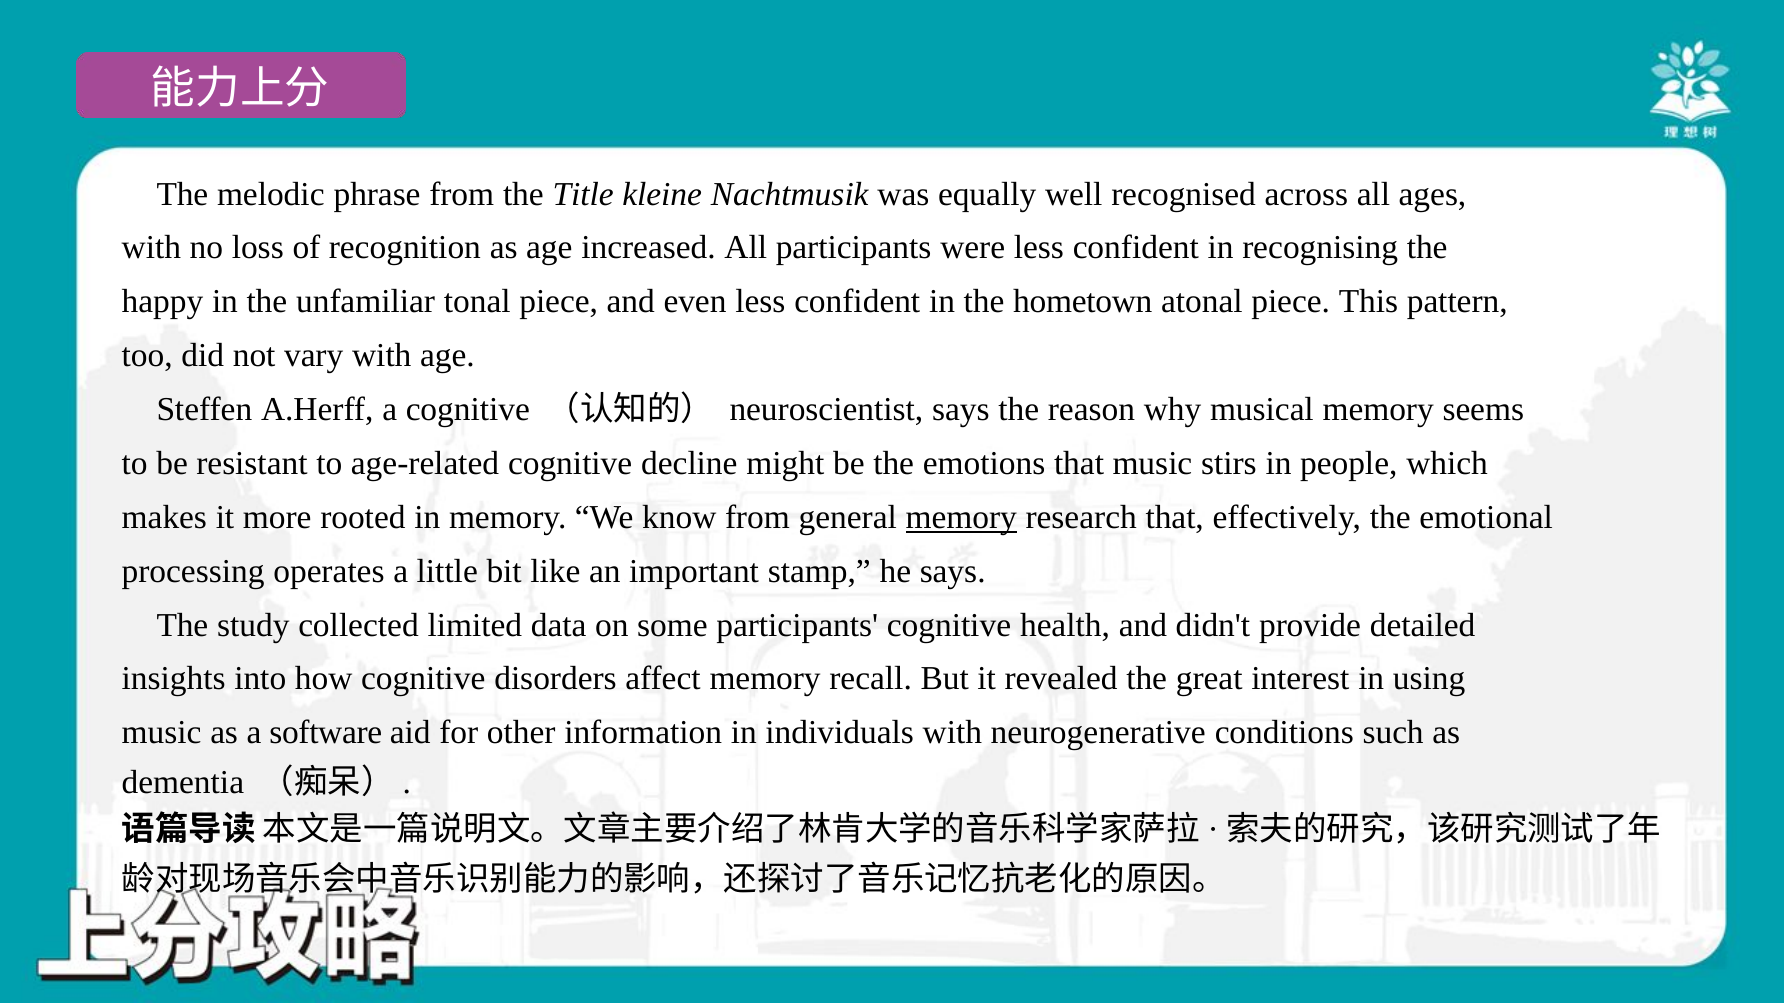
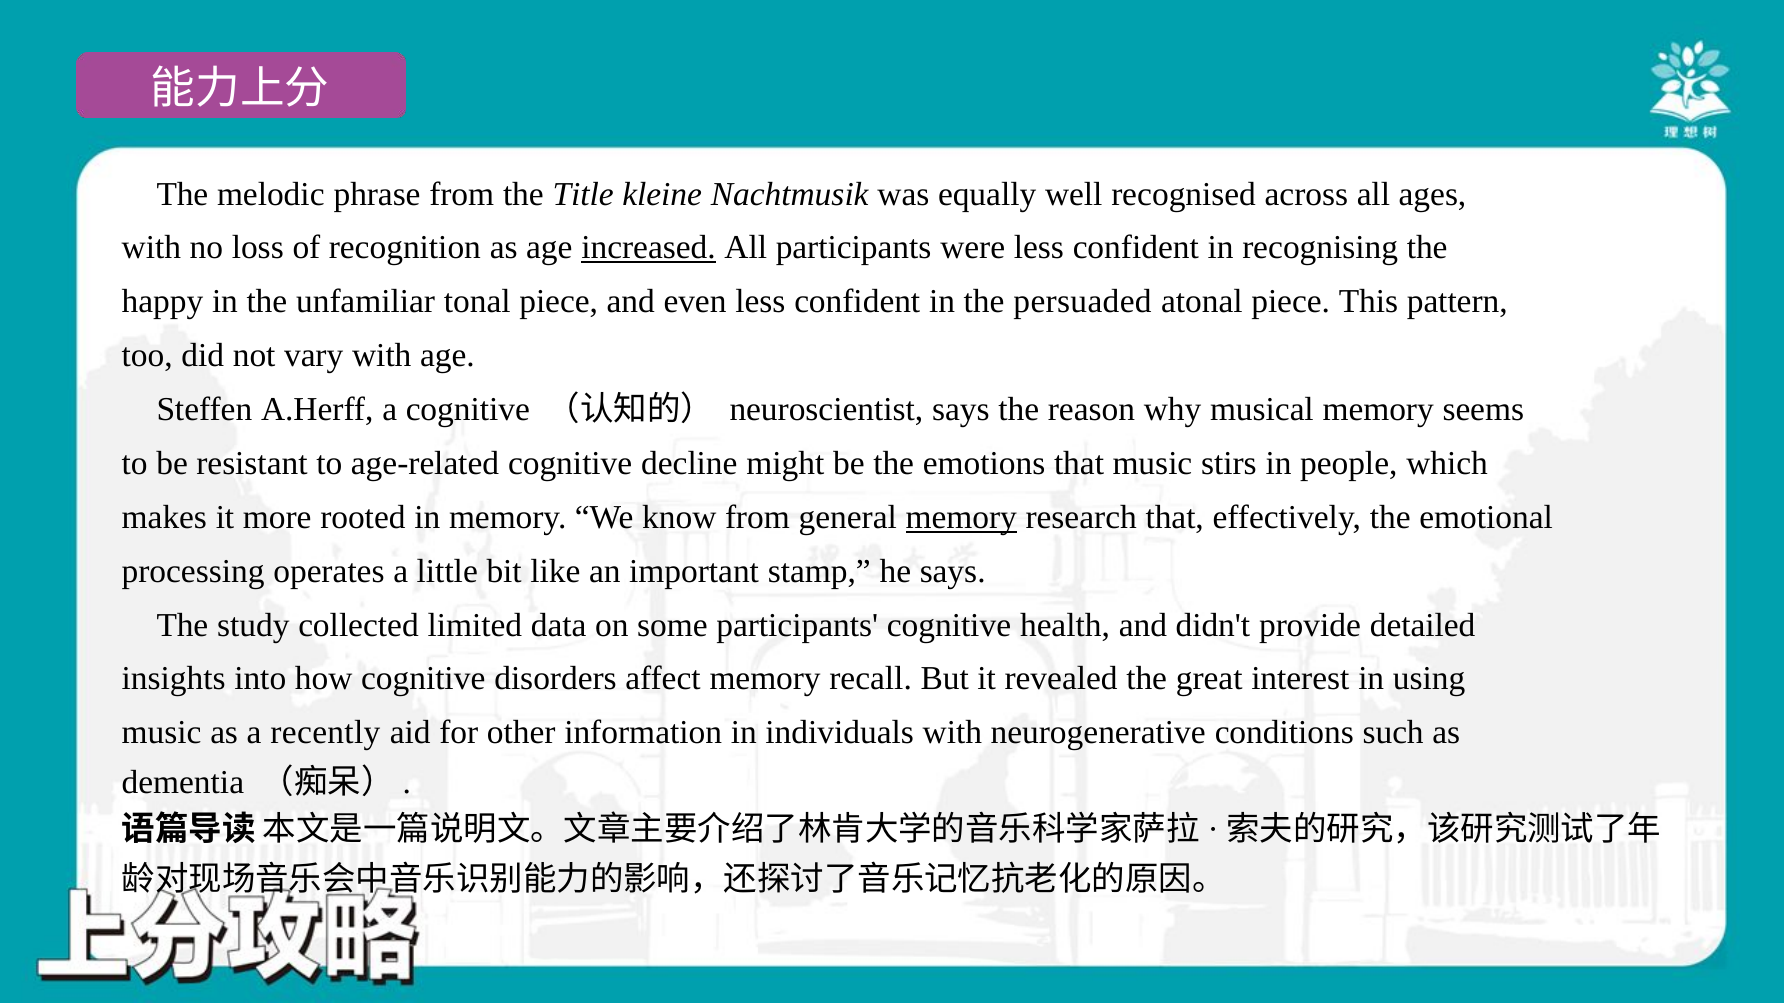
increased underline: none -> present
hometown: hometown -> persuaded
software: software -> recently
